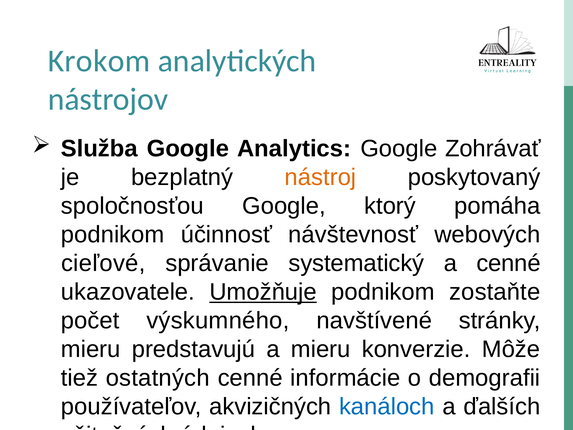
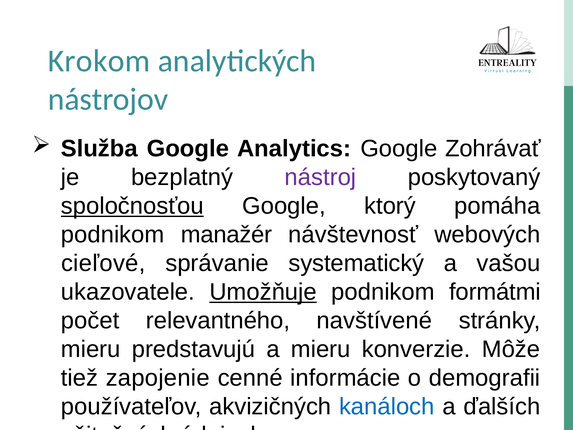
nástroj colour: orange -> purple
spoločnosťou underline: none -> present
účinnosť: účinnosť -> manažér
a cenné: cenné -> vašou
zostaňte: zostaňte -> formátmi
výskumného: výskumného -> relevantného
ostatných: ostatných -> zapojenie
